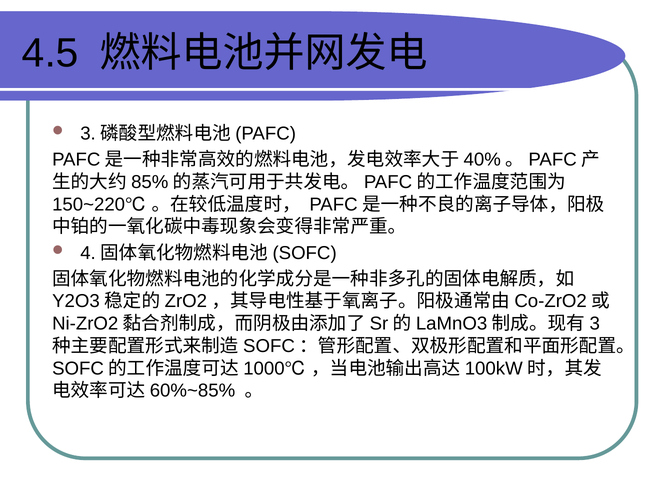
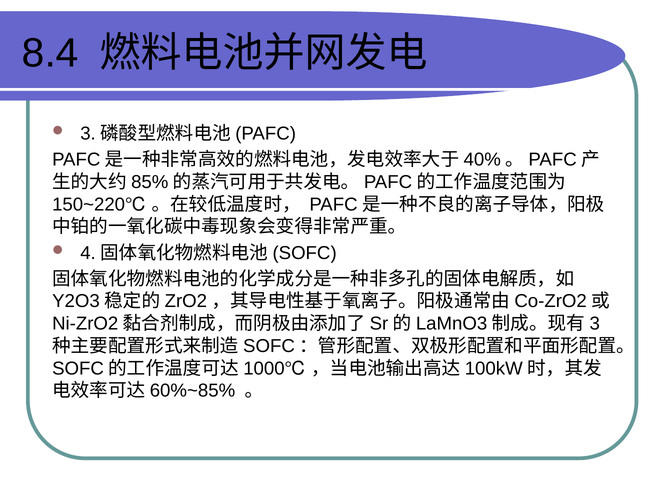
4.5: 4.5 -> 8.4
